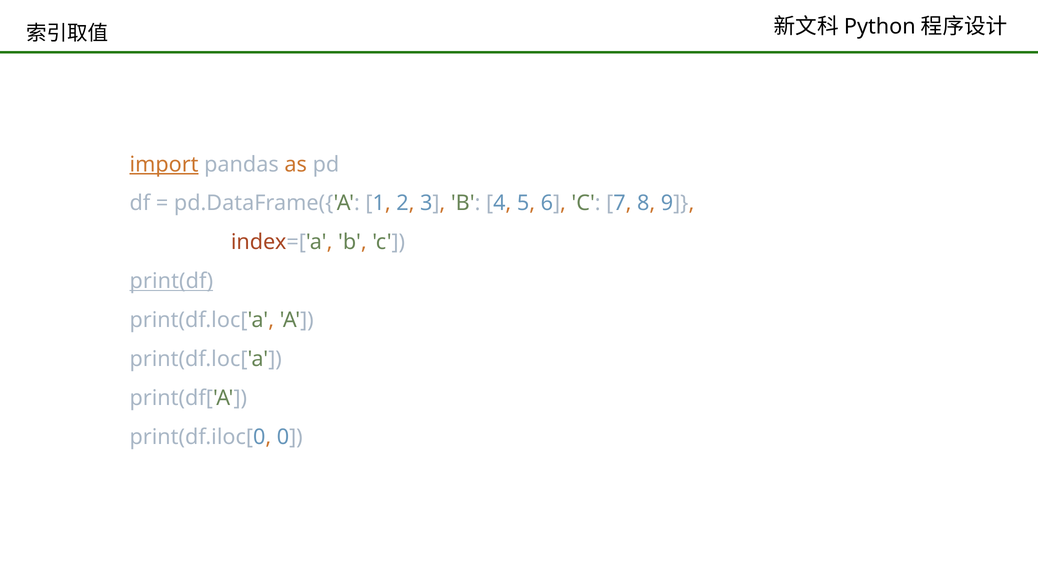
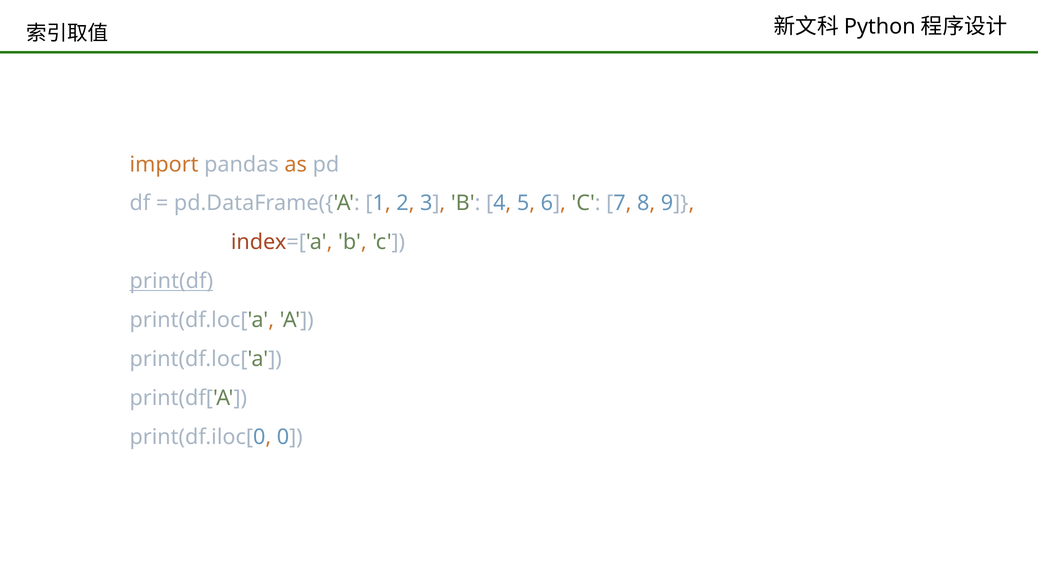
import underline: present -> none
